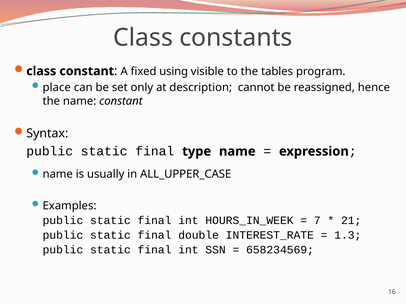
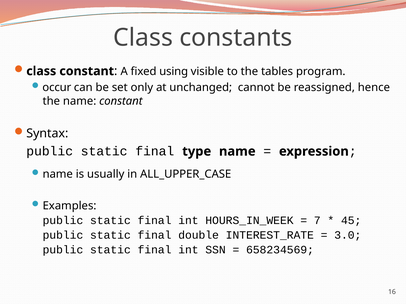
place: place -> occur
description: description -> unchanged
21: 21 -> 45
1.3: 1.3 -> 3.0
